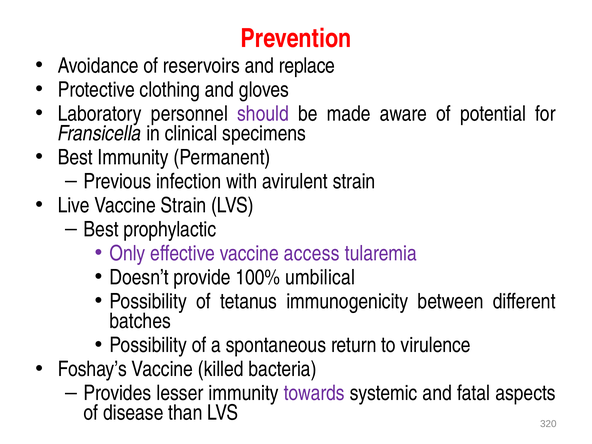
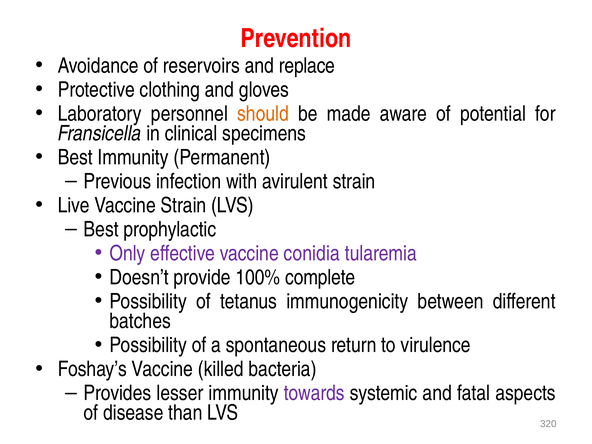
should colour: purple -> orange
access: access -> conidia
umbilical: umbilical -> complete
